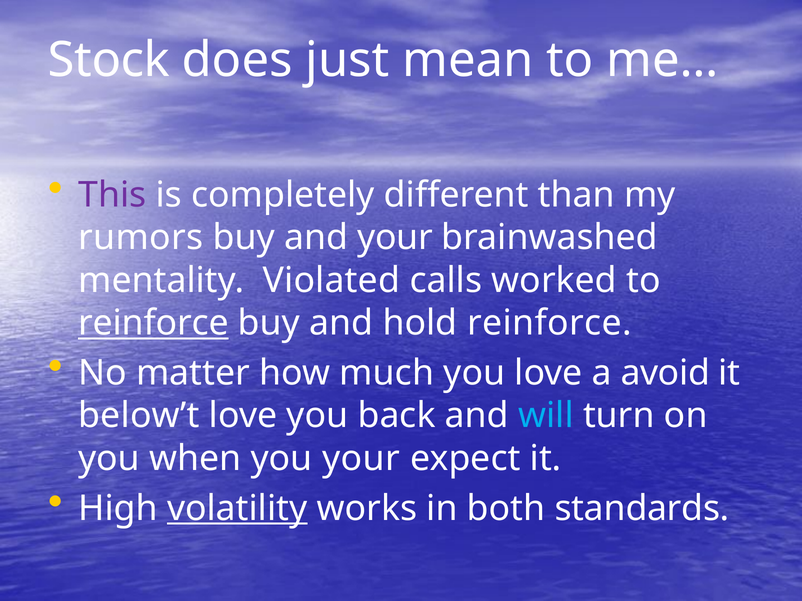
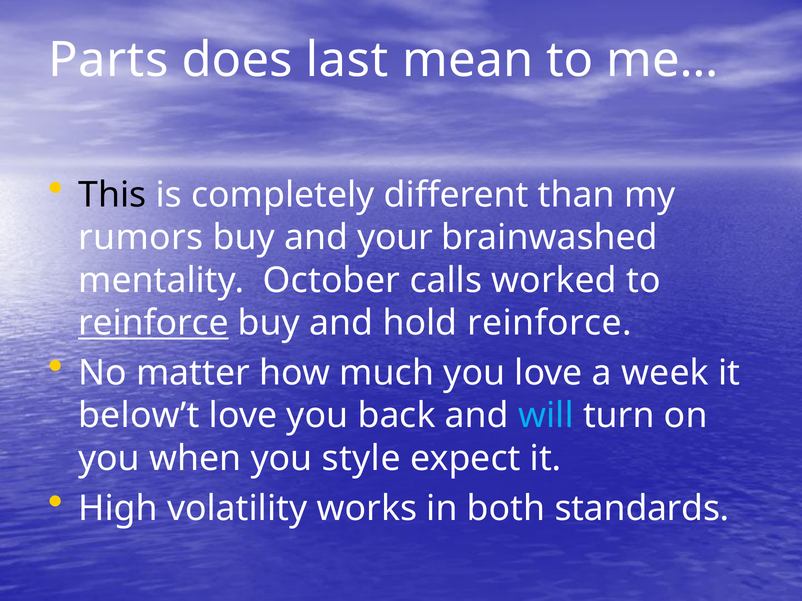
Stock: Stock -> Parts
just: just -> last
This colour: purple -> black
Violated: Violated -> October
avoid: avoid -> week
you your: your -> style
volatility underline: present -> none
